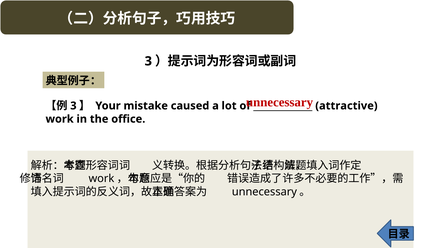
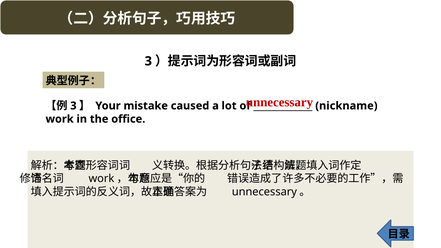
attractive: attractive -> nickname
